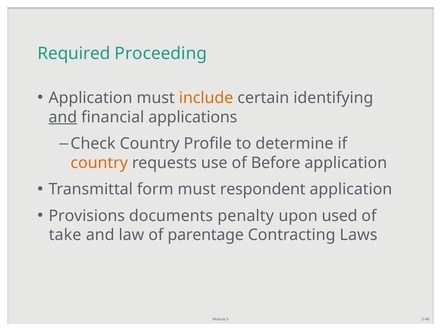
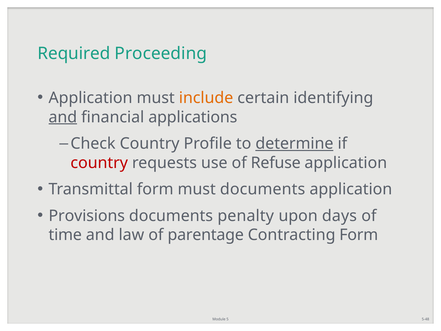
determine underline: none -> present
country at (99, 163) colour: orange -> red
Before: Before -> Refuse
must respondent: respondent -> documents
used: used -> days
take: take -> time
Contracting Laws: Laws -> Form
